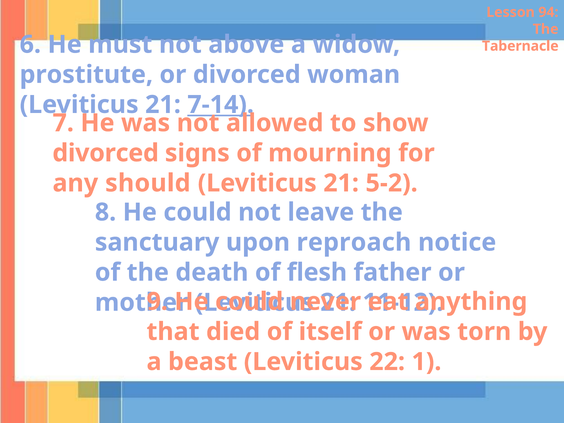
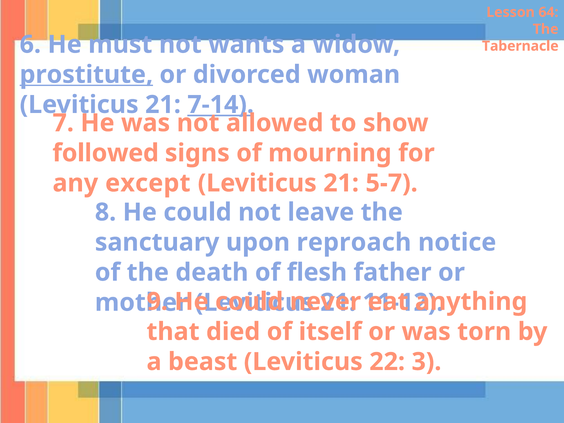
94: 94 -> 64
above: above -> wants
prostitute underline: none -> present
divorced at (106, 153): divorced -> followed
should: should -> except
5-2: 5-2 -> 5-7
1: 1 -> 3
